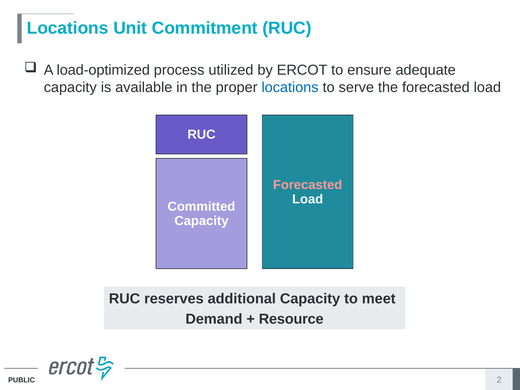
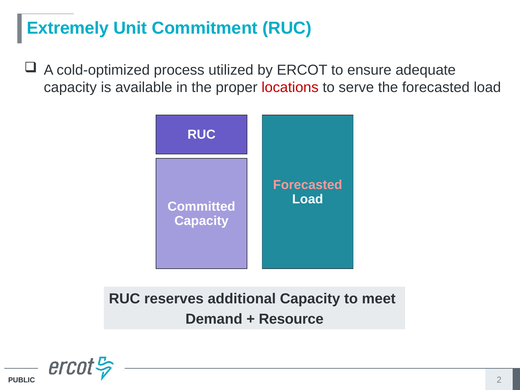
Locations at (68, 28): Locations -> Extremely
load-optimized: load-optimized -> cold-optimized
locations at (290, 88) colour: blue -> red
